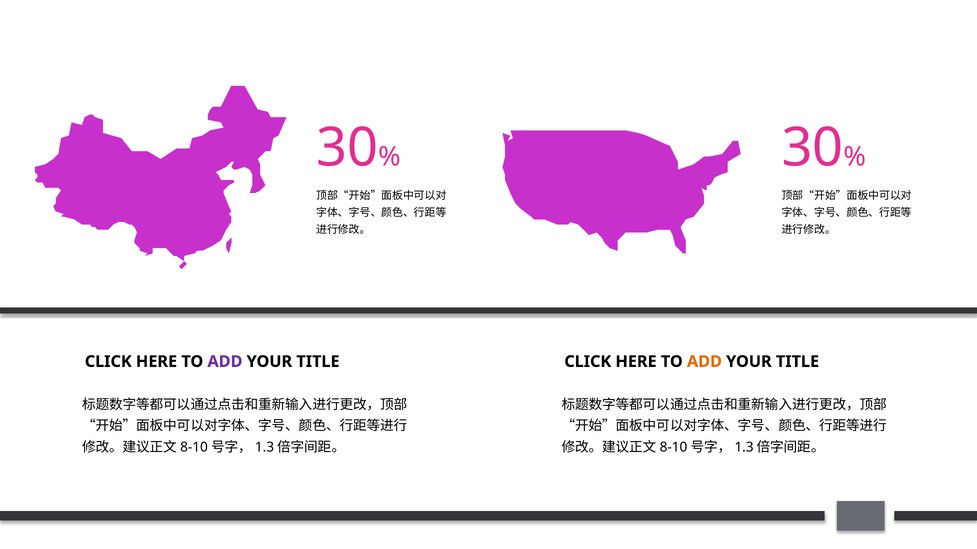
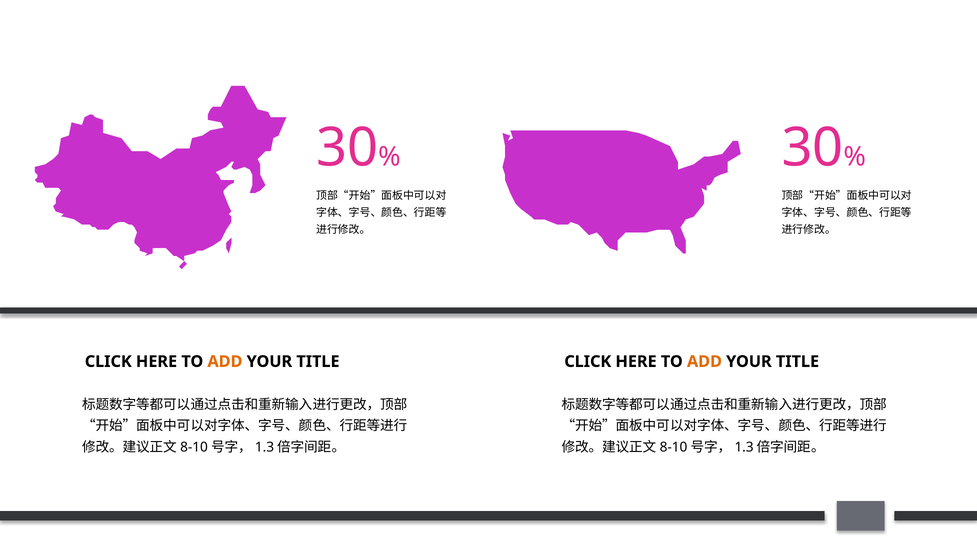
ADD at (225, 362) colour: purple -> orange
